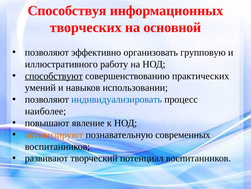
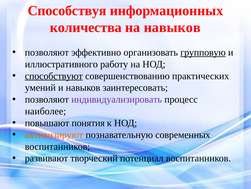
творческих: творческих -> количества
на основной: основной -> навыков
групповую underline: none -> present
использовании: использовании -> заинтересовать
индивидуализировать colour: blue -> purple
явление: явление -> понятия
